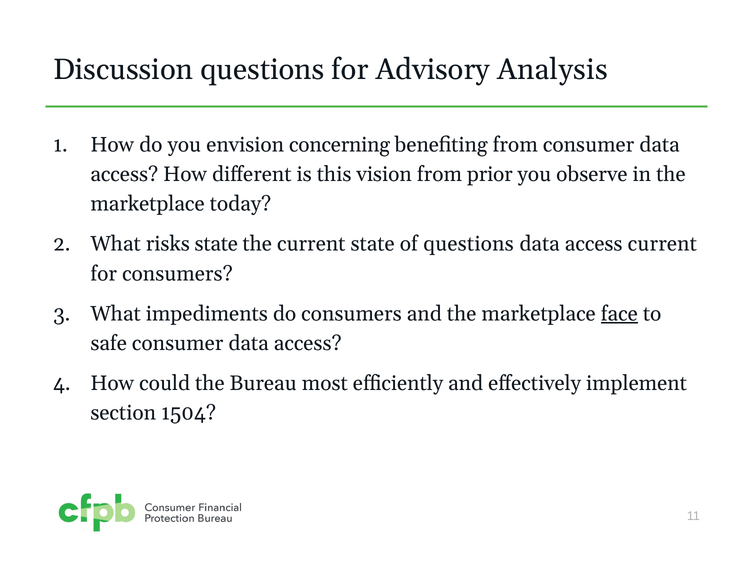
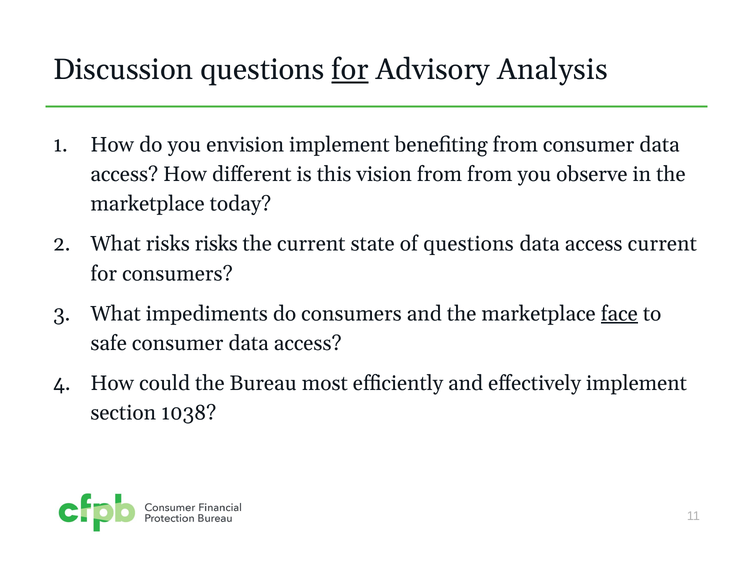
for at (350, 70) underline: none -> present
envision concerning: concerning -> implement
from prior: prior -> from
risks state: state -> risks
1504: 1504 -> 1038
